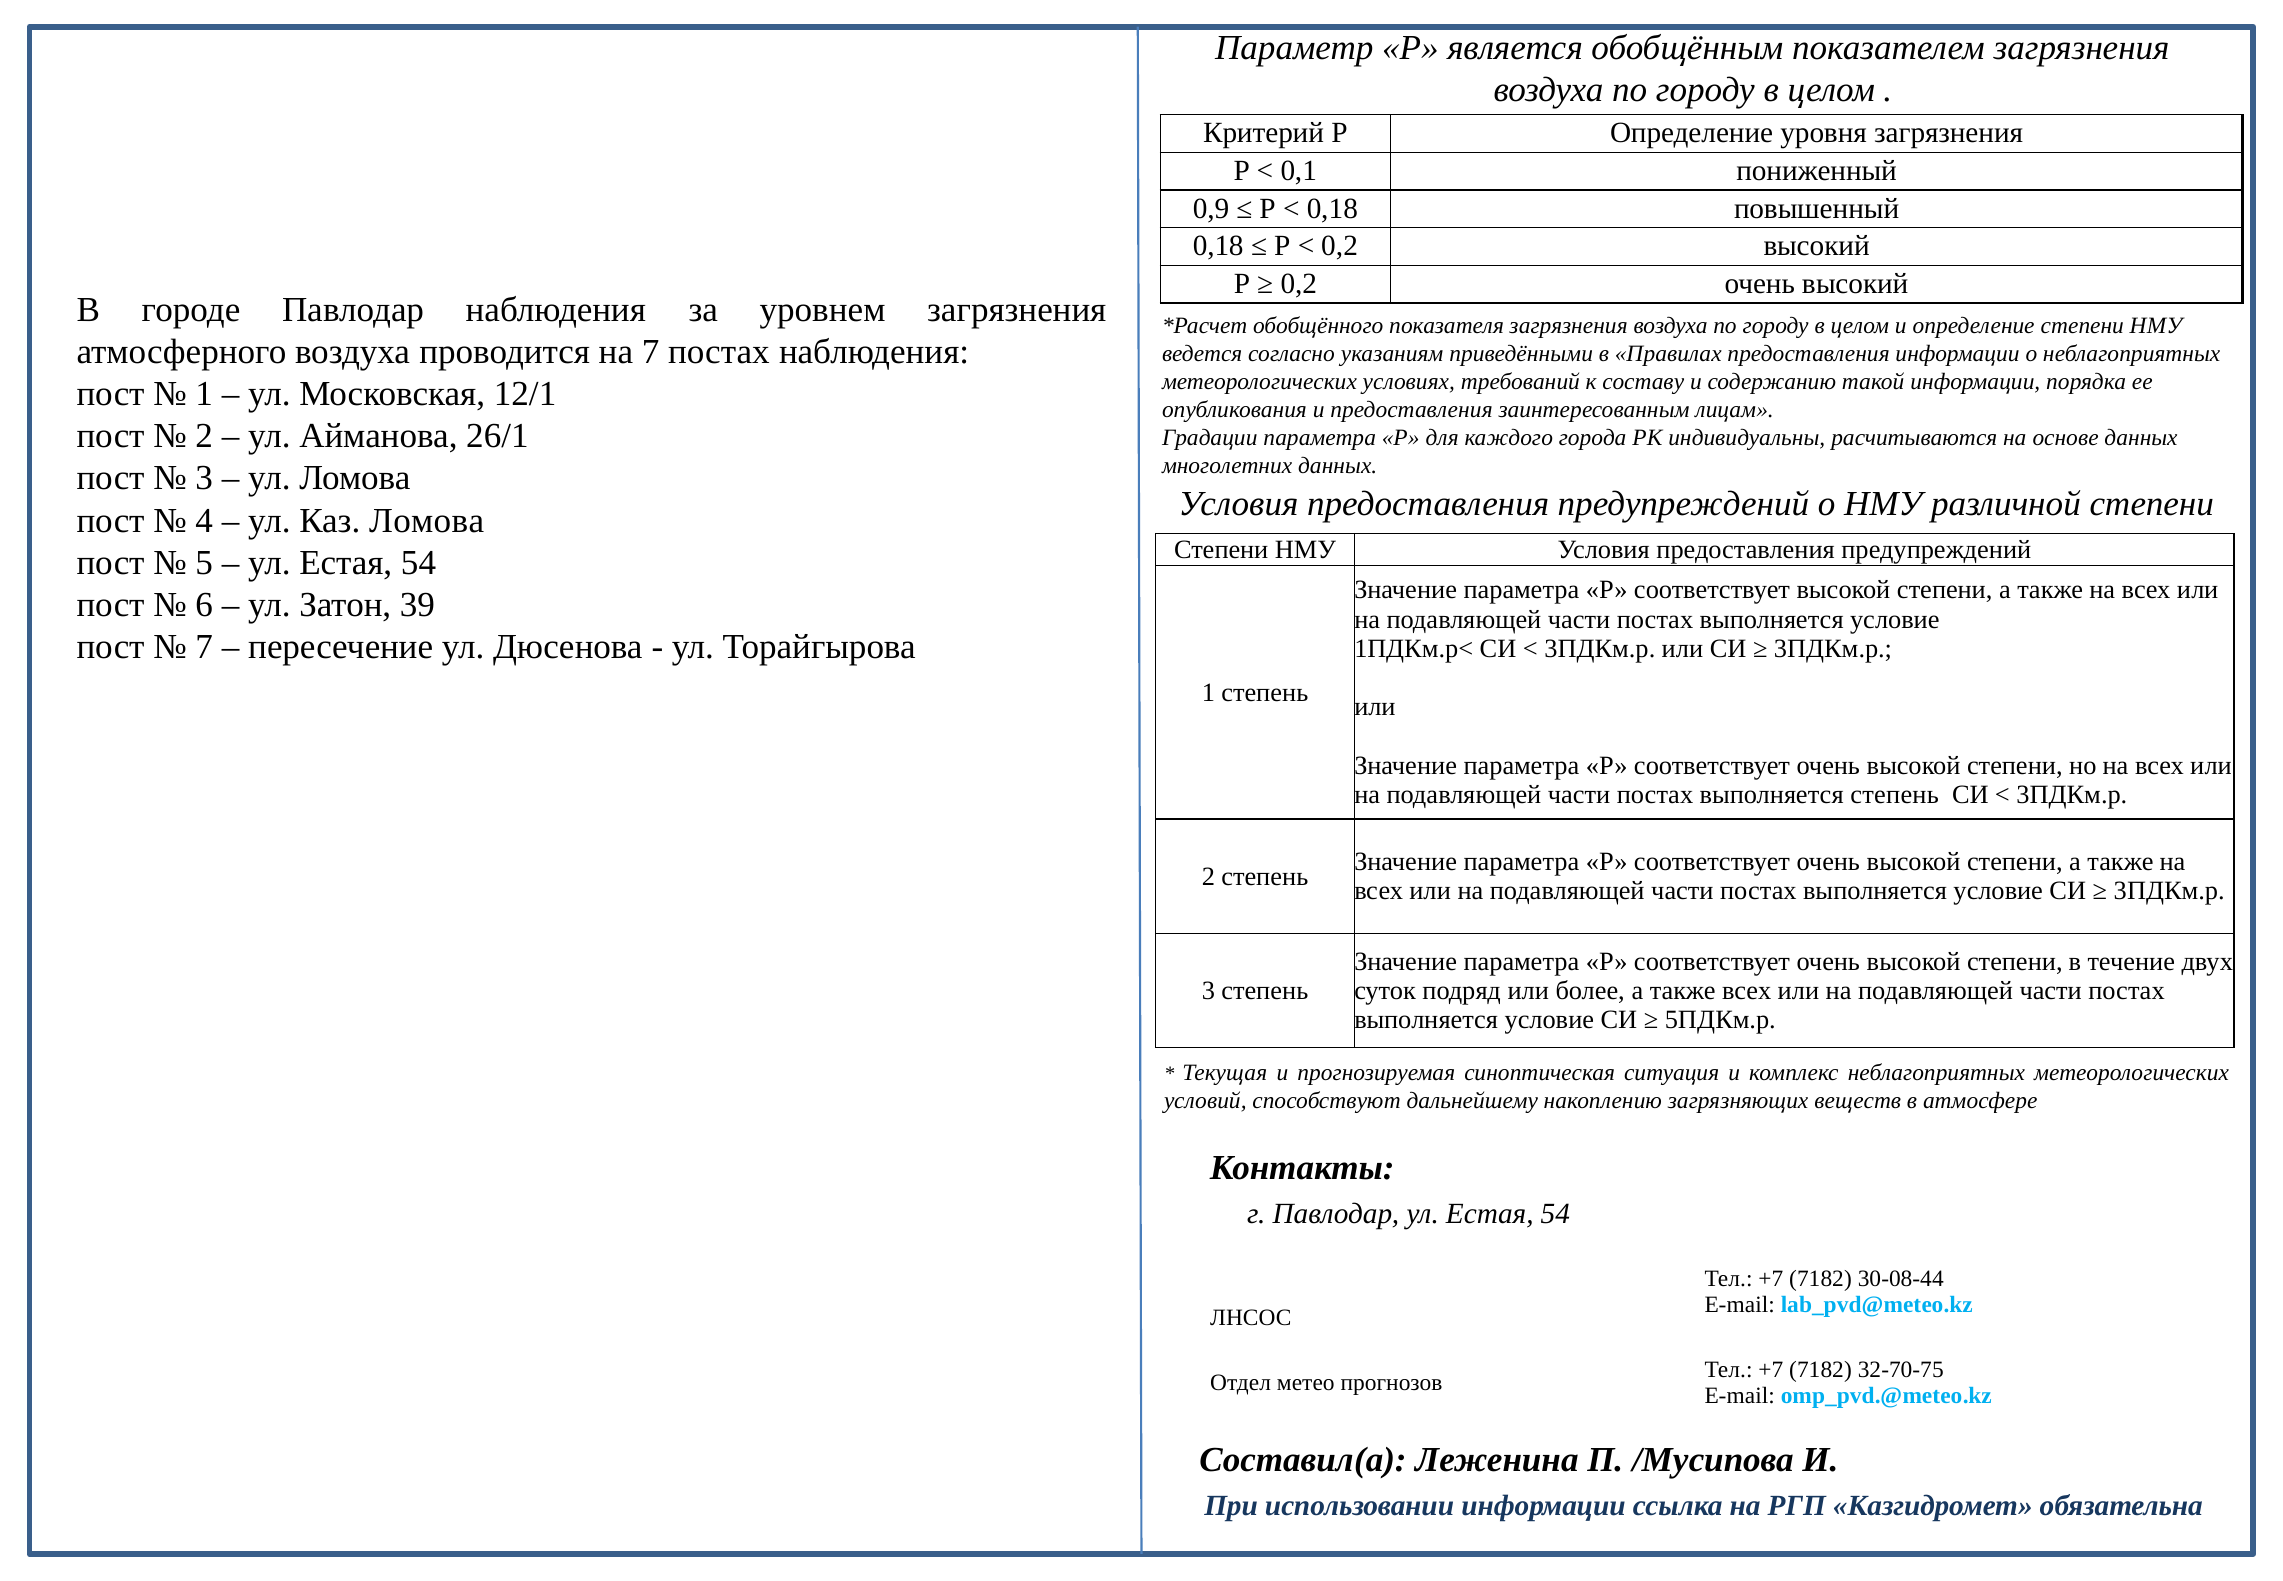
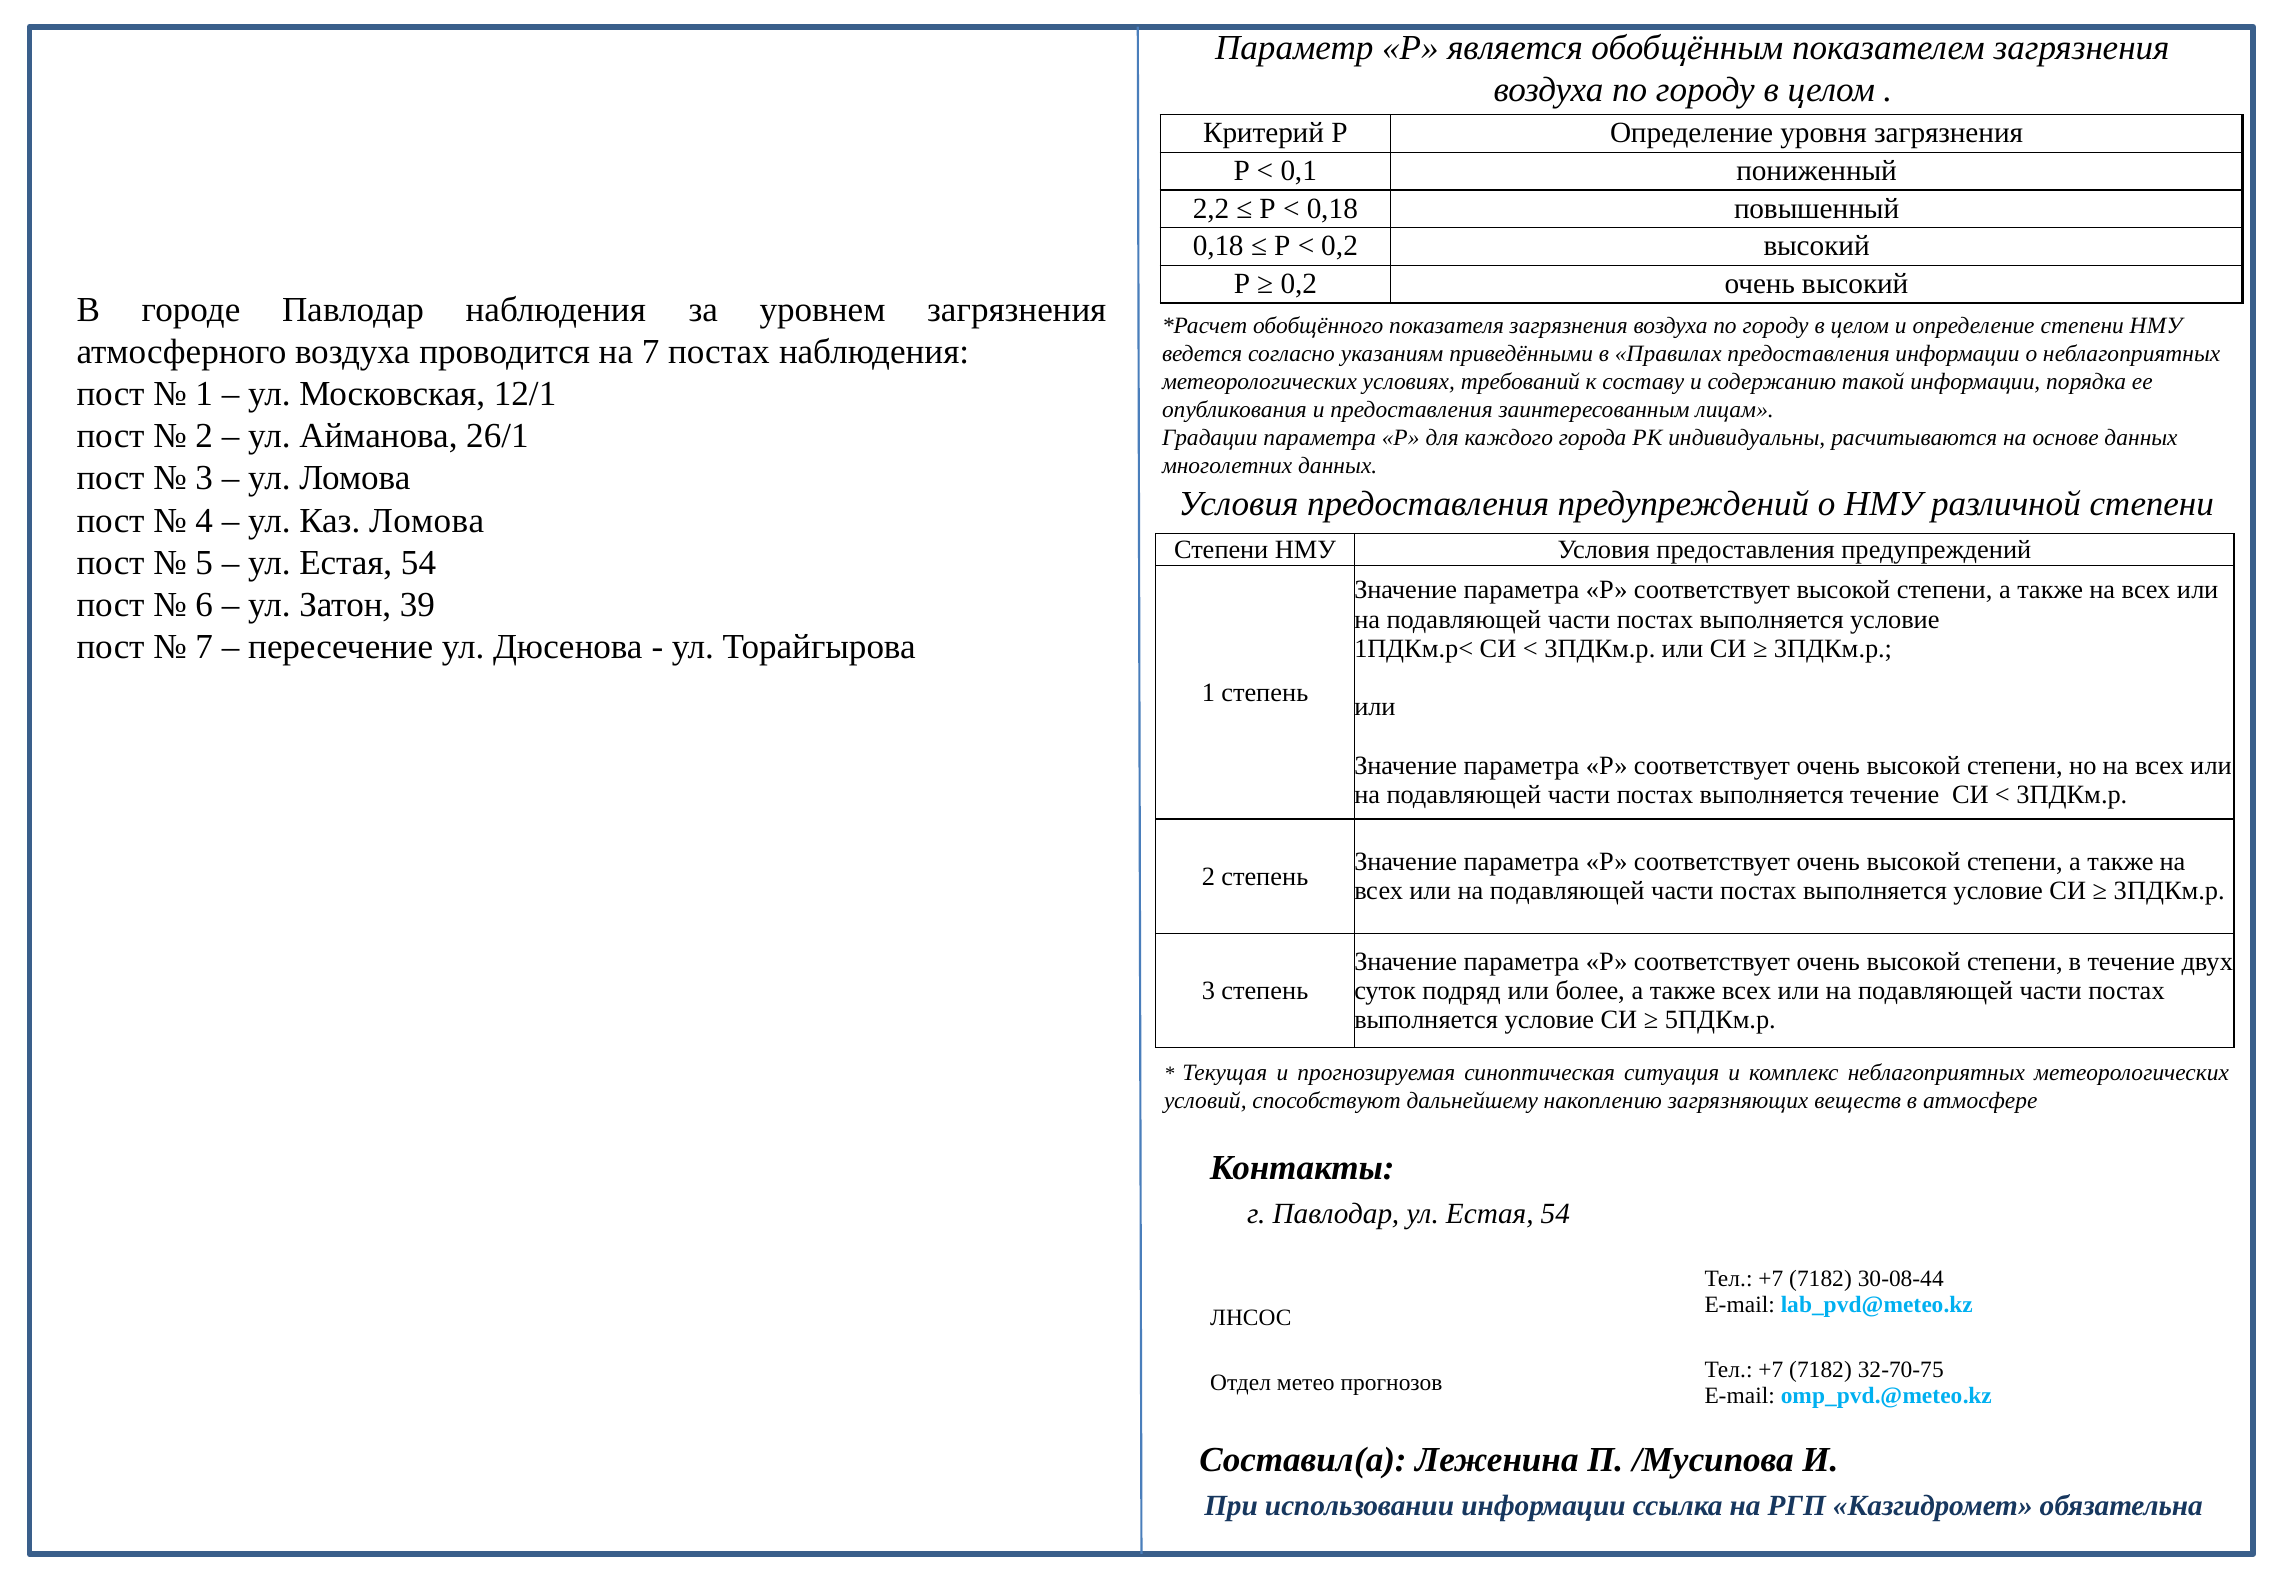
0,9: 0,9 -> 2,2
выполняется степень: степень -> течение
